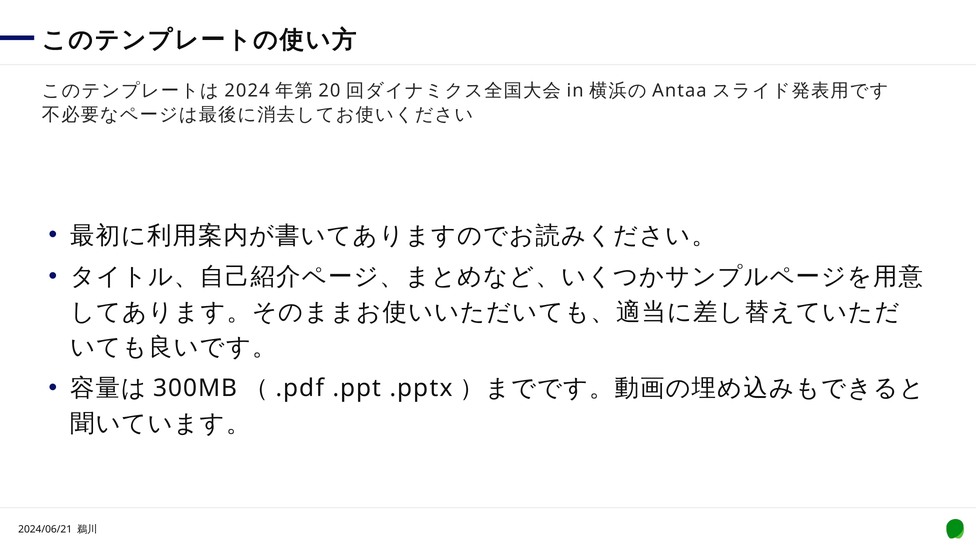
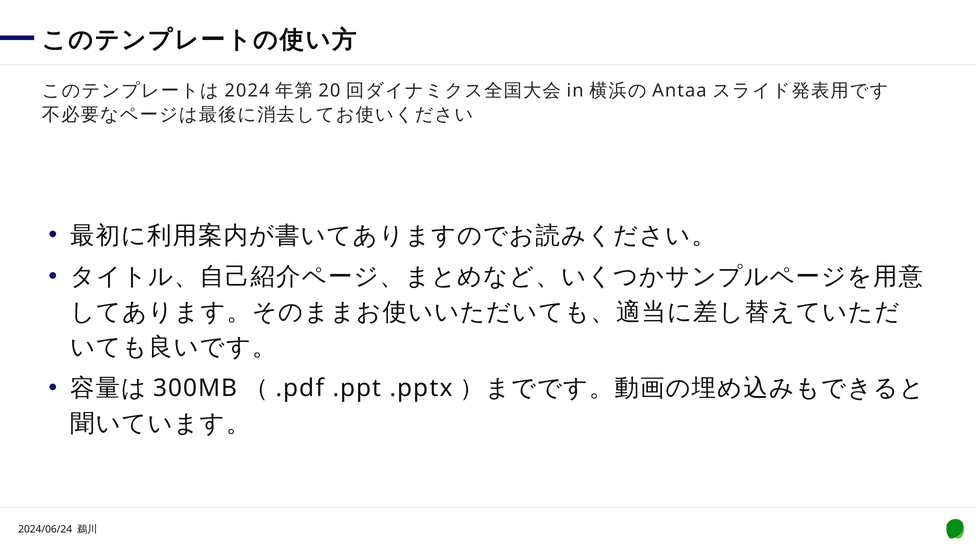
2024/06/21: 2024/06/21 -> 2024/06/24
